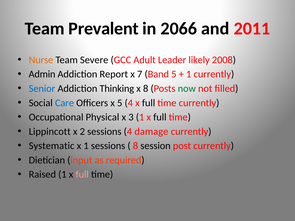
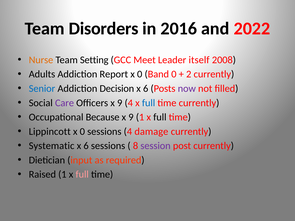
Prevalent: Prevalent -> Disorders
2066: 2066 -> 2016
2011: 2011 -> 2022
Severe: Severe -> Setting
Adult: Adult -> Meet
likely: likely -> itself
Admin: Admin -> Adults
7 at (140, 74): 7 -> 0
Band 5: 5 -> 0
1 at (189, 74): 1 -> 2
Thinking: Thinking -> Decision
8 at (146, 89): 8 -> 6
now colour: green -> purple
Care colour: blue -> purple
Officers x 5: 5 -> 9
full at (149, 103) colour: black -> blue
Physical: Physical -> Because
3 at (131, 117): 3 -> 9
2 at (82, 132): 2 -> 0
1 at (86, 146): 1 -> 6
session colour: black -> purple
